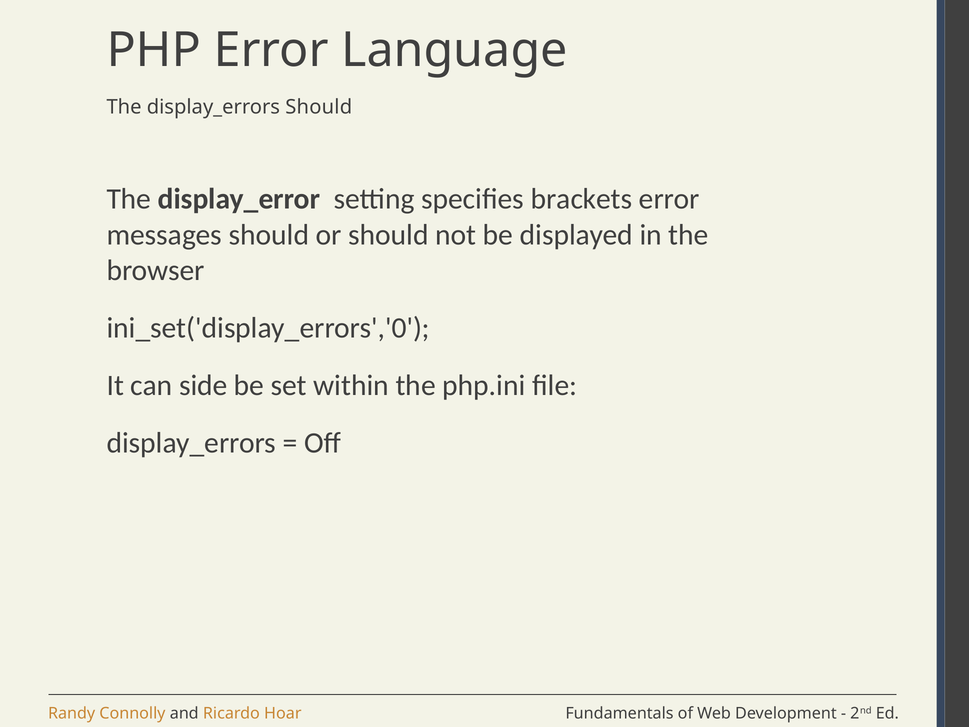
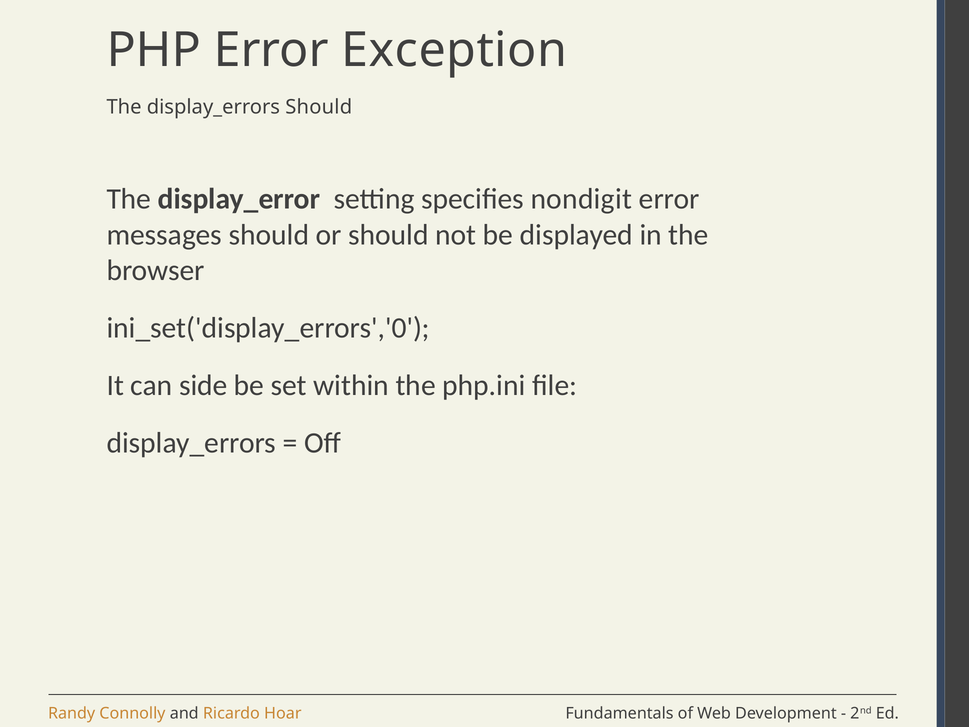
Language: Language -> Exception
brackets: brackets -> nondigit
